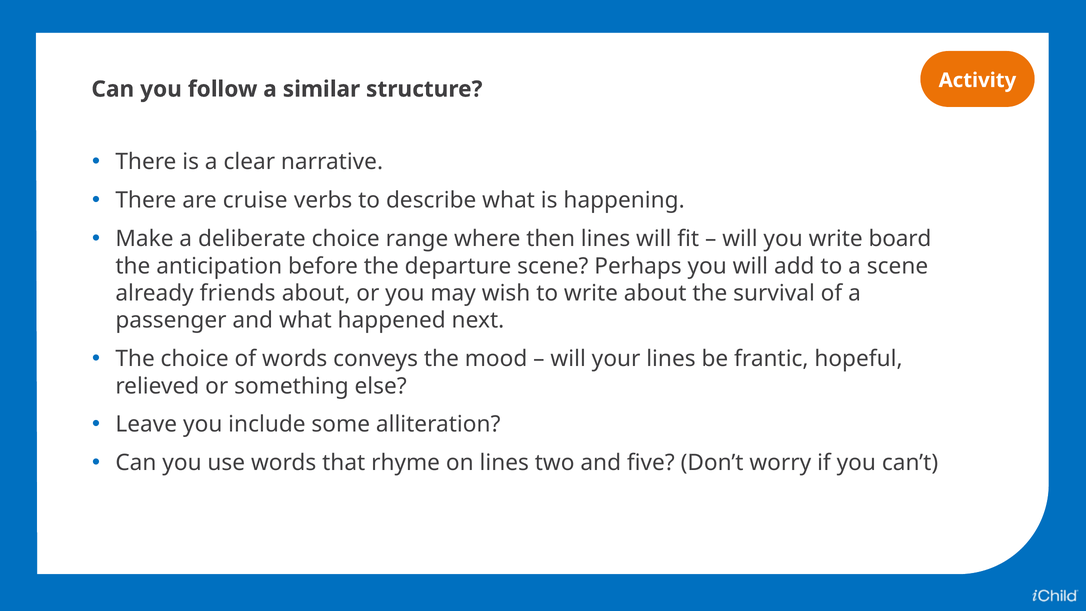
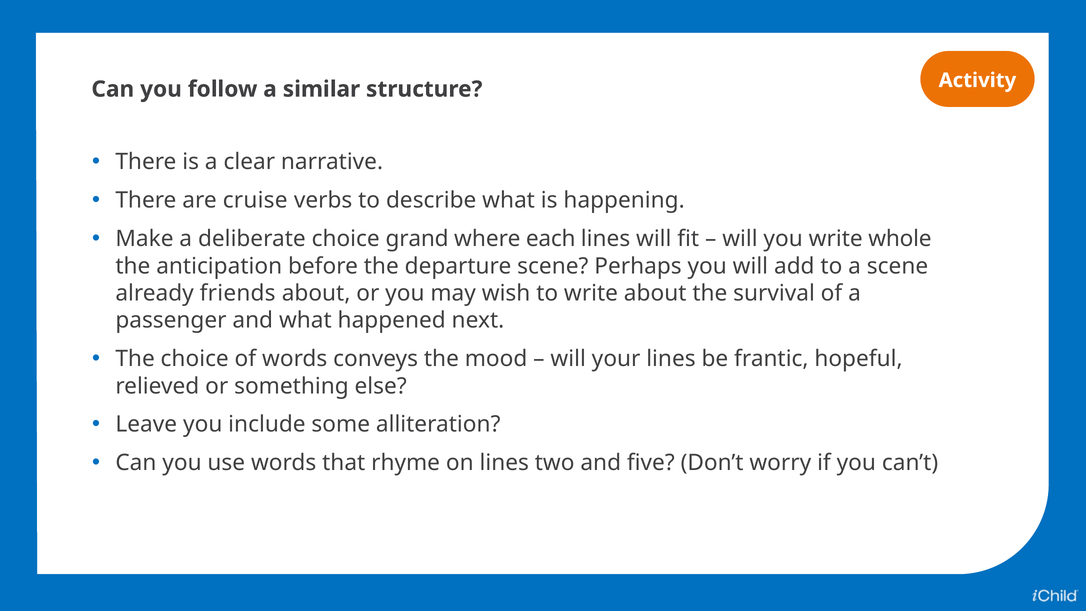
range: range -> grand
then: then -> each
board: board -> whole
